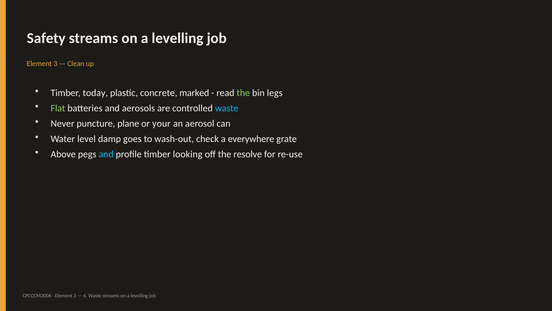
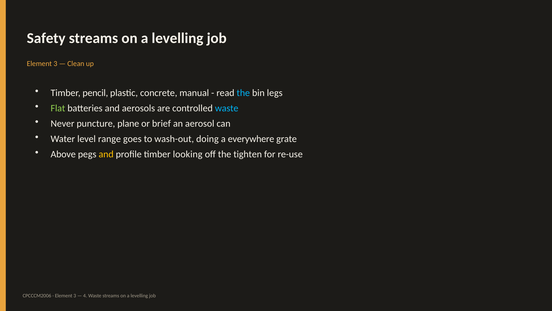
today: today -> pencil
marked: marked -> manual
the at (243, 93) colour: light green -> light blue
your: your -> brief
damp: damp -> range
check: check -> doing
and at (106, 154) colour: light blue -> yellow
resolve: resolve -> tighten
